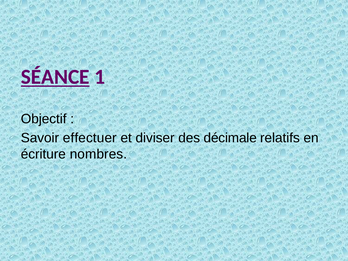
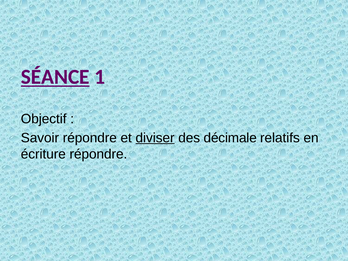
Savoir effectuer: effectuer -> répondre
diviser underline: none -> present
écriture nombres: nombres -> répondre
